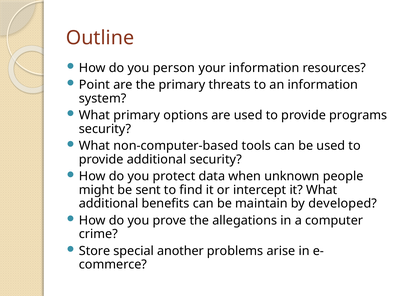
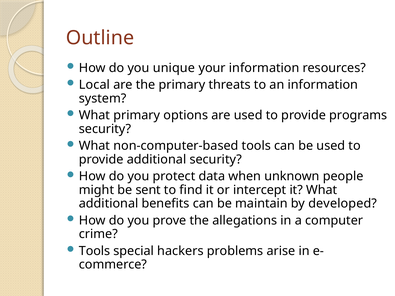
person: person -> unique
Point: Point -> Local
Store at (95, 251): Store -> Tools
another: another -> hackers
